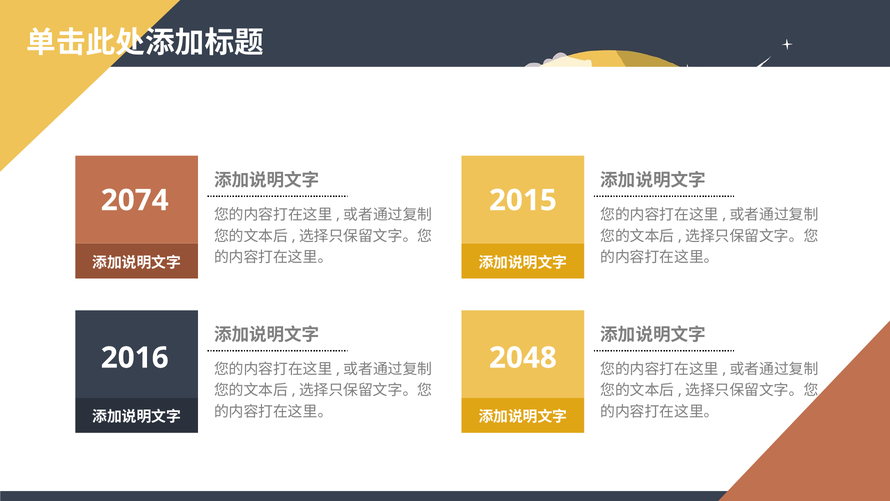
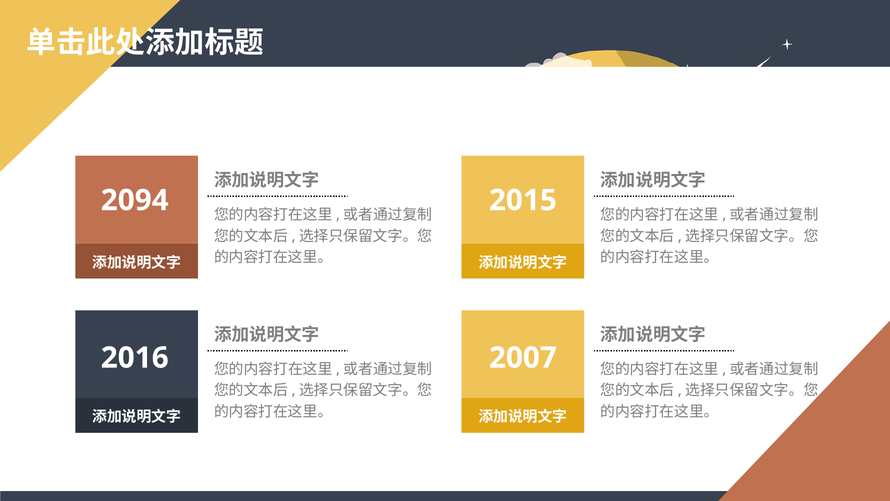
2074: 2074 -> 2094
2048: 2048 -> 2007
